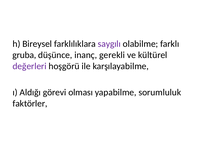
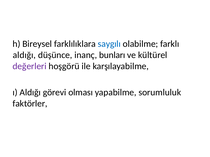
saygılı colour: purple -> blue
gruba at (24, 55): gruba -> aldığı
gerekli: gerekli -> bunları
